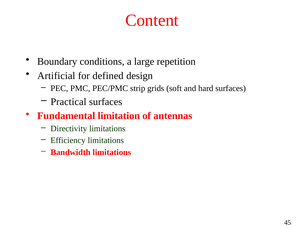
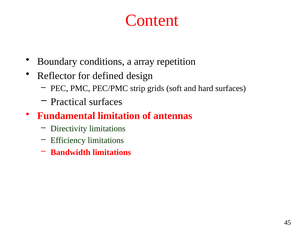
large: large -> array
Artificial: Artificial -> Reflector
